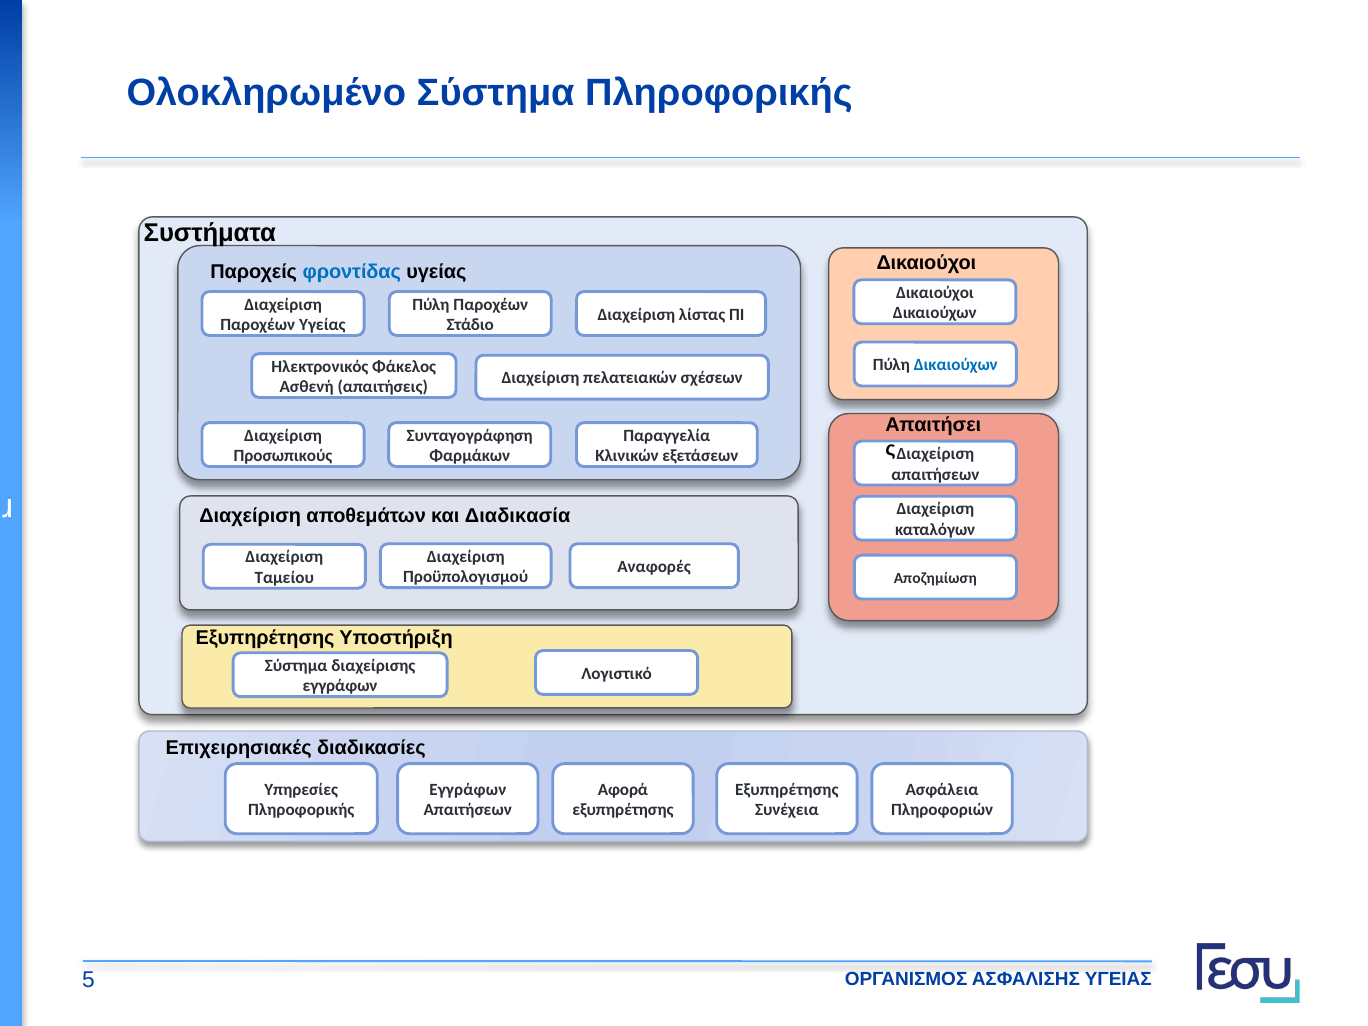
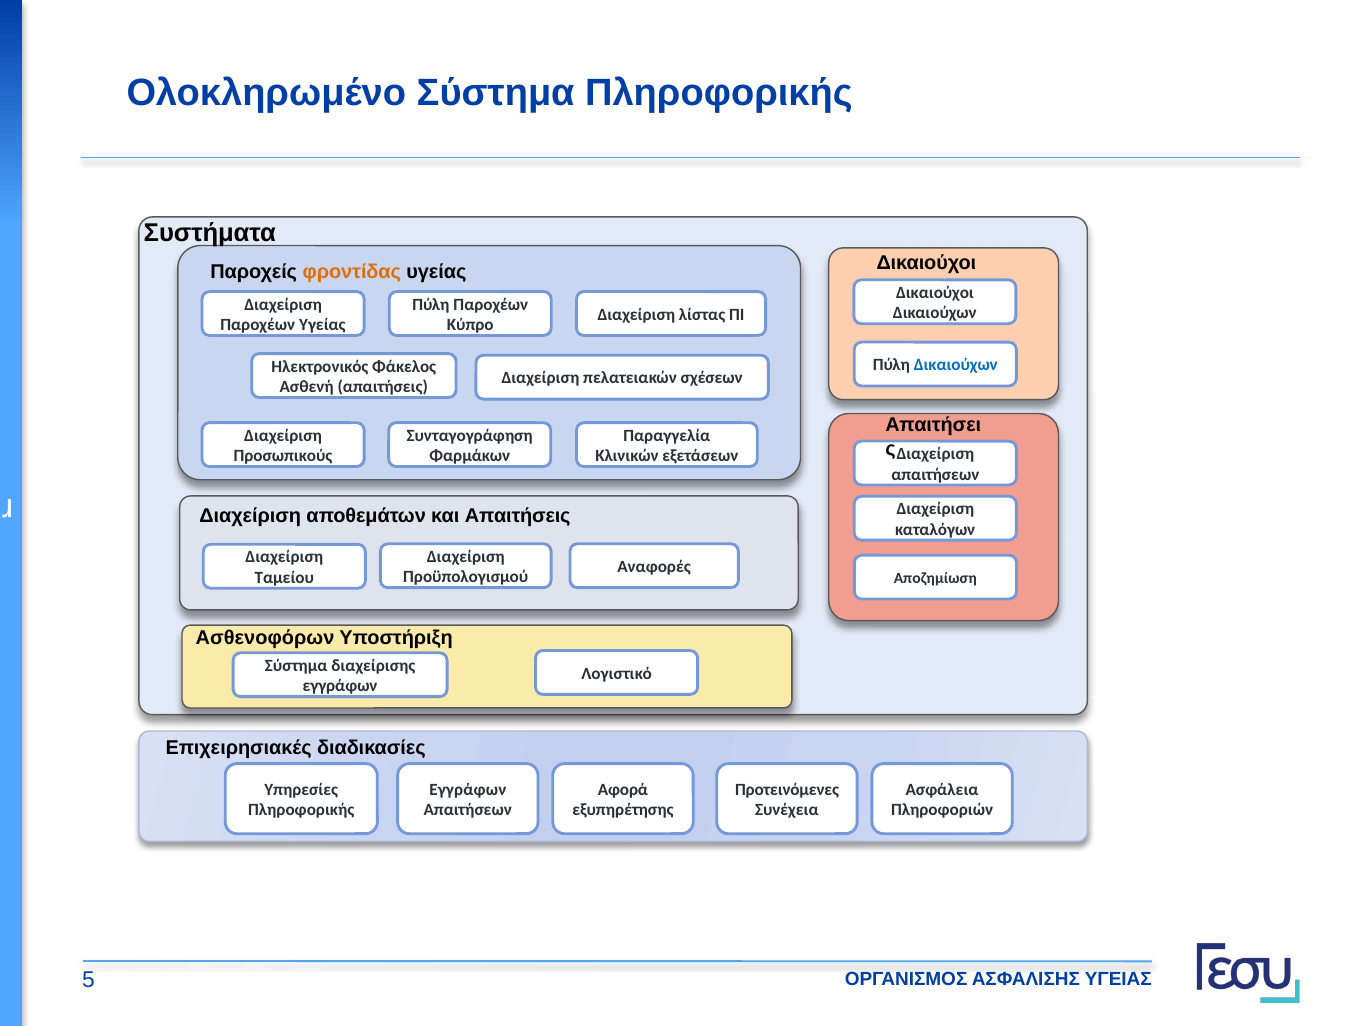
φροντίδας colour: blue -> orange
Στάδιο: Στάδιο -> Κύπρο
και Διαδικασία: Διαδικασία -> Απαιτήσεις
Εξυπηρέτησης at (265, 638): Εξυπηρέτησης -> Ασθενοφόρων
Εξυπηρέτησης at (787, 790): Εξυπηρέτησης -> Προτεινόμενες
